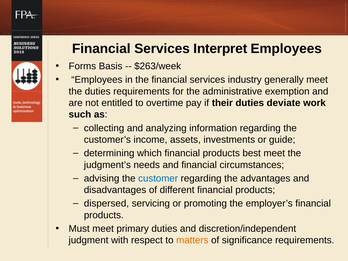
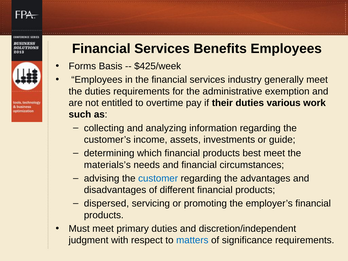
Interpret: Interpret -> Benefits
$263/week: $263/week -> $425/week
deviate: deviate -> various
judgment’s: judgment’s -> materials’s
matters colour: orange -> blue
